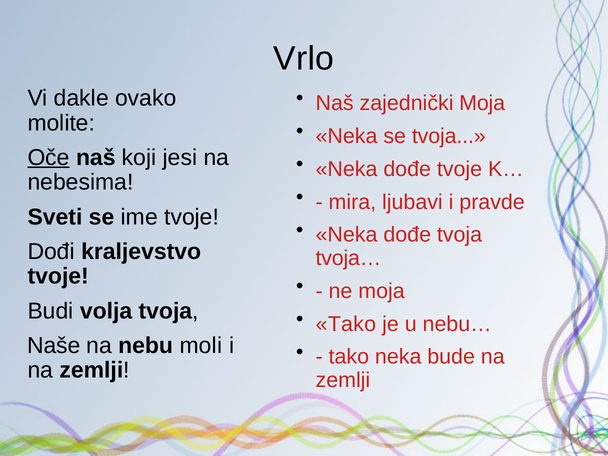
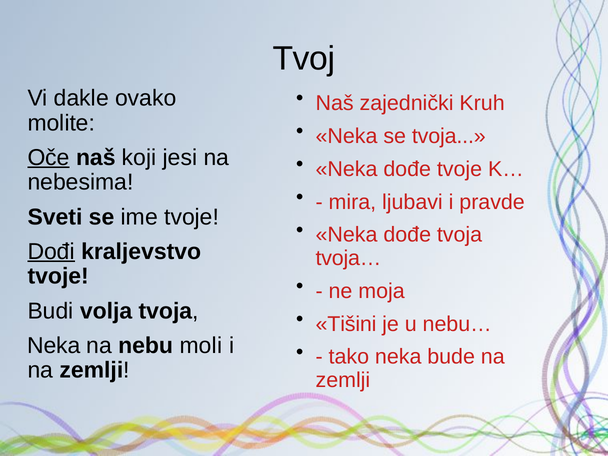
Vrlo: Vrlo -> Tvoj
zajednički Moja: Moja -> Kruh
Dođi underline: none -> present
Tako at (346, 324): Tako -> Tišini
Naše at (54, 346): Naše -> Neka
